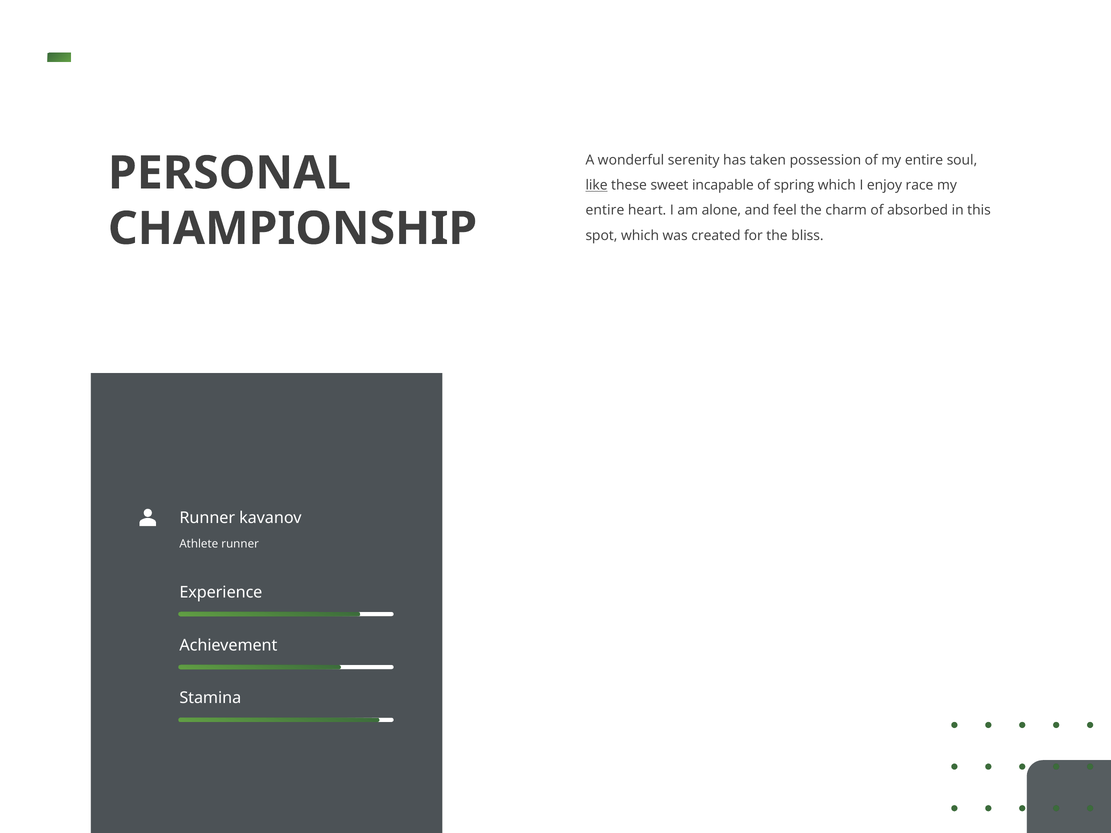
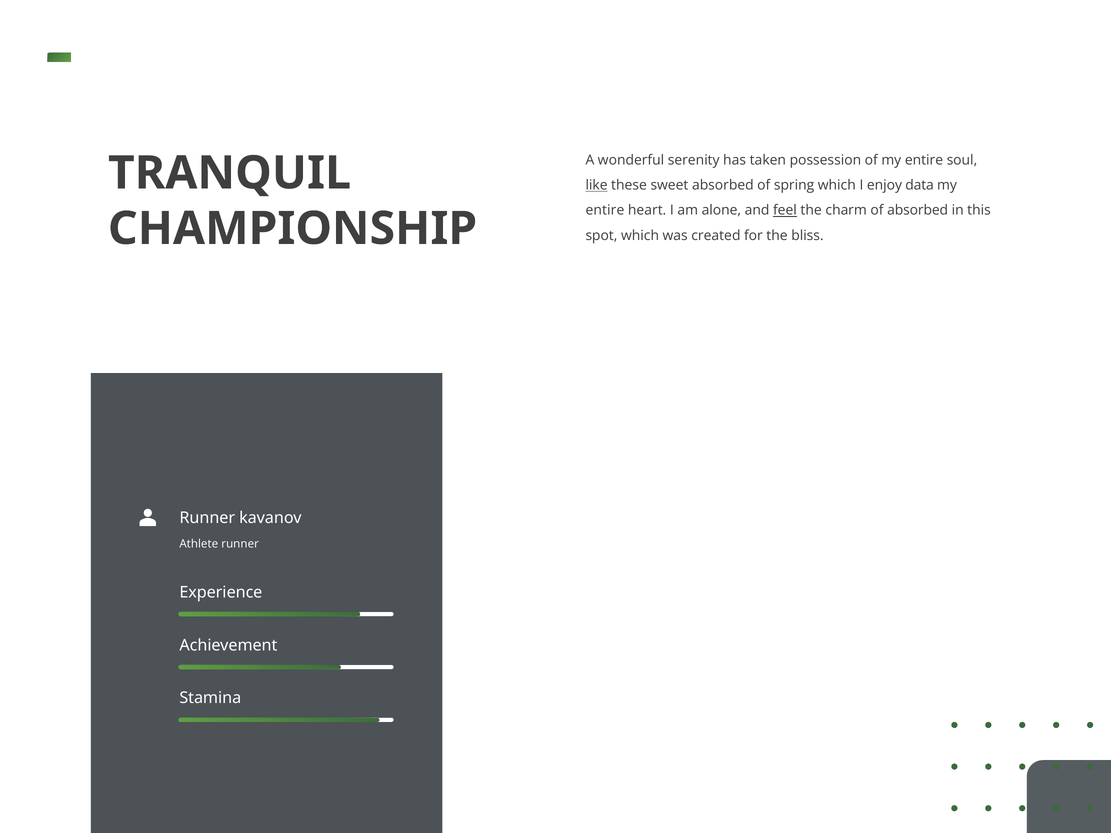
PERSONAL: PERSONAL -> TRANQUIL
sweet incapable: incapable -> absorbed
race: race -> data
feel underline: none -> present
